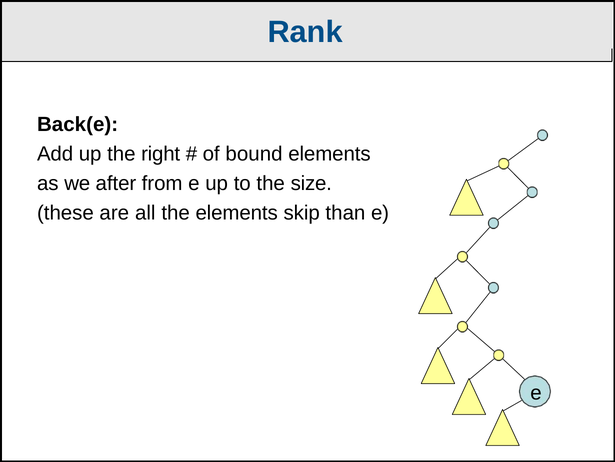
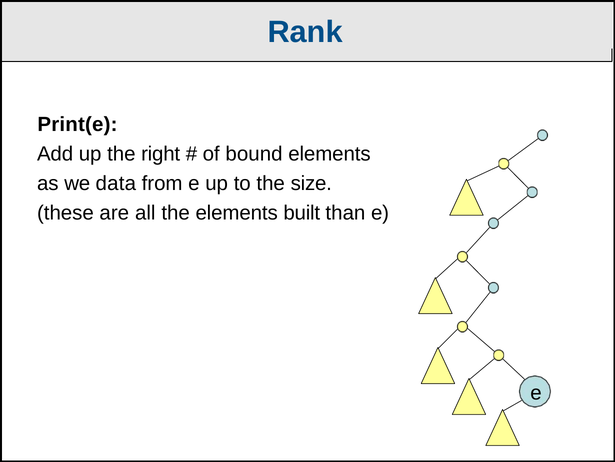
Back(e: Back(e -> Print(e
after: after -> data
skip: skip -> built
